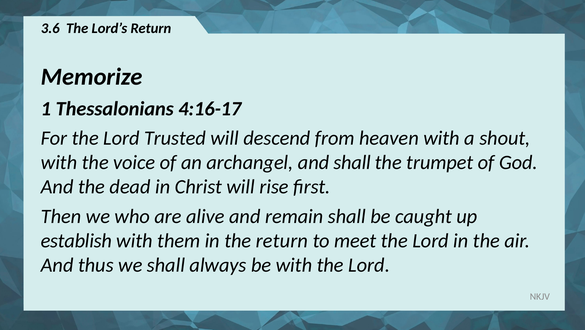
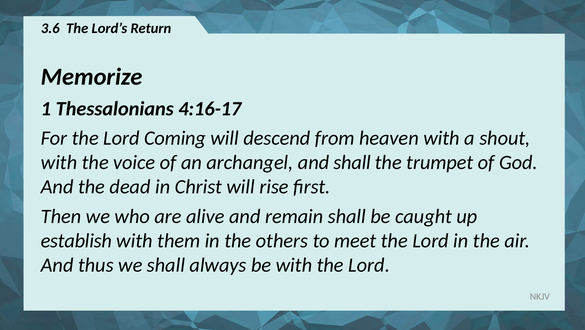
Trusted: Trusted -> Coming
the return: return -> others
